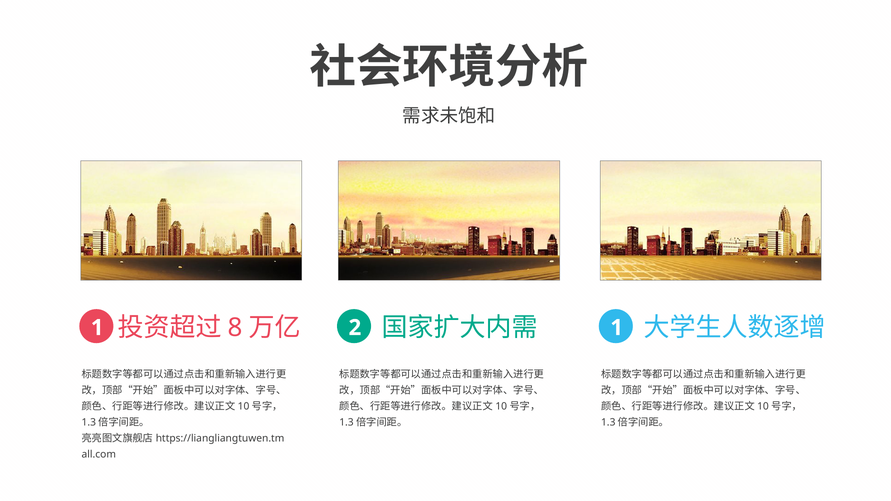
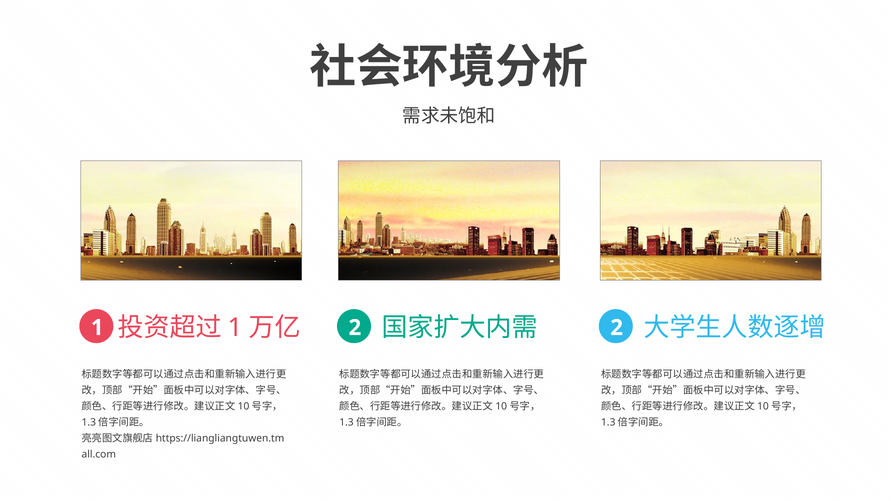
8 at (235, 328): 8 -> 1
1 at (617, 328): 1 -> 2
